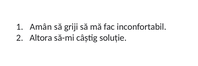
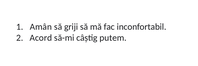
Altora: Altora -> Acord
soluție: soluție -> putem
